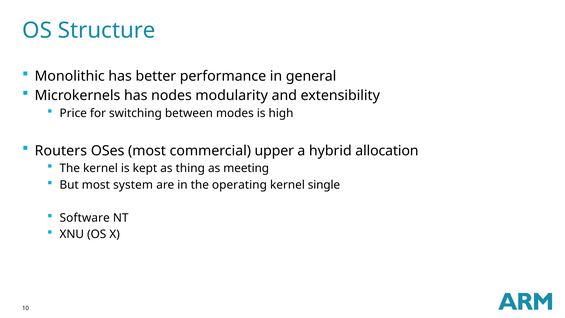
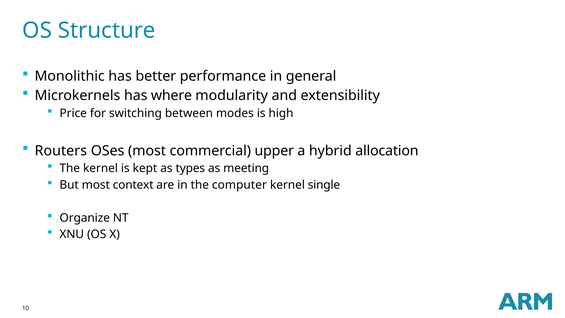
nodes: nodes -> where
thing: thing -> types
system: system -> context
operating: operating -> computer
Software: Software -> Organize
